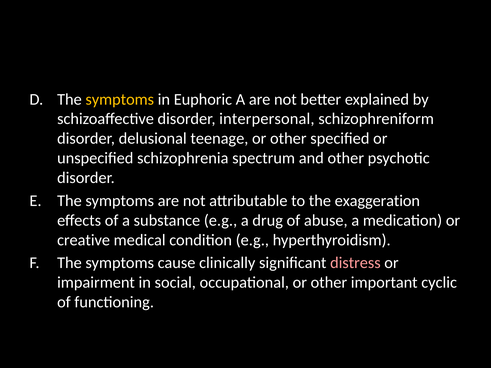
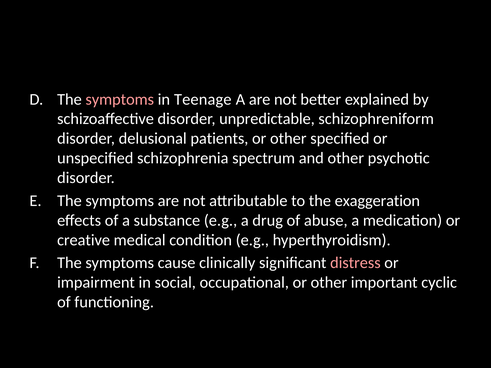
symptoms at (120, 99) colour: yellow -> pink
Euphoric: Euphoric -> Teenage
interpersonal: interpersonal -> unpredictable
teenage: teenage -> patients
